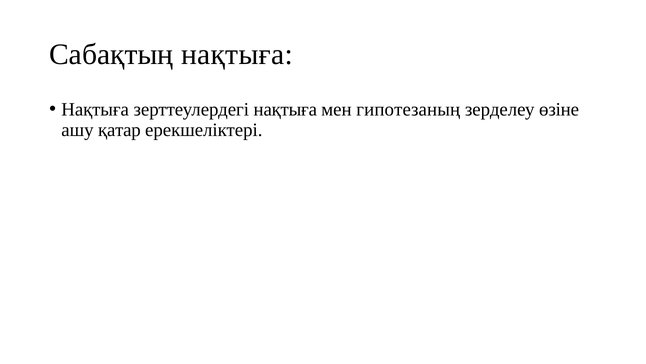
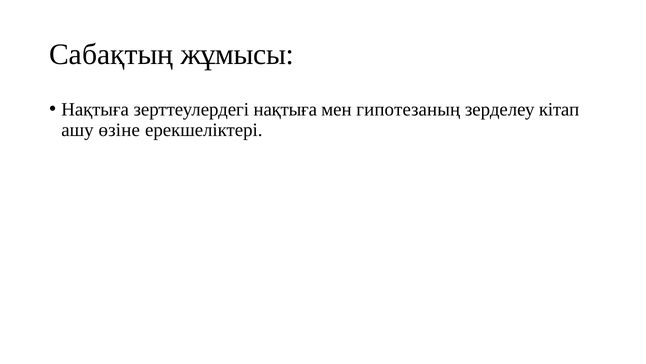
Сабақтың нақтыға: нақтыға -> жұмысы
өзіне: өзіне -> кітап
қатар: қатар -> өзіне
